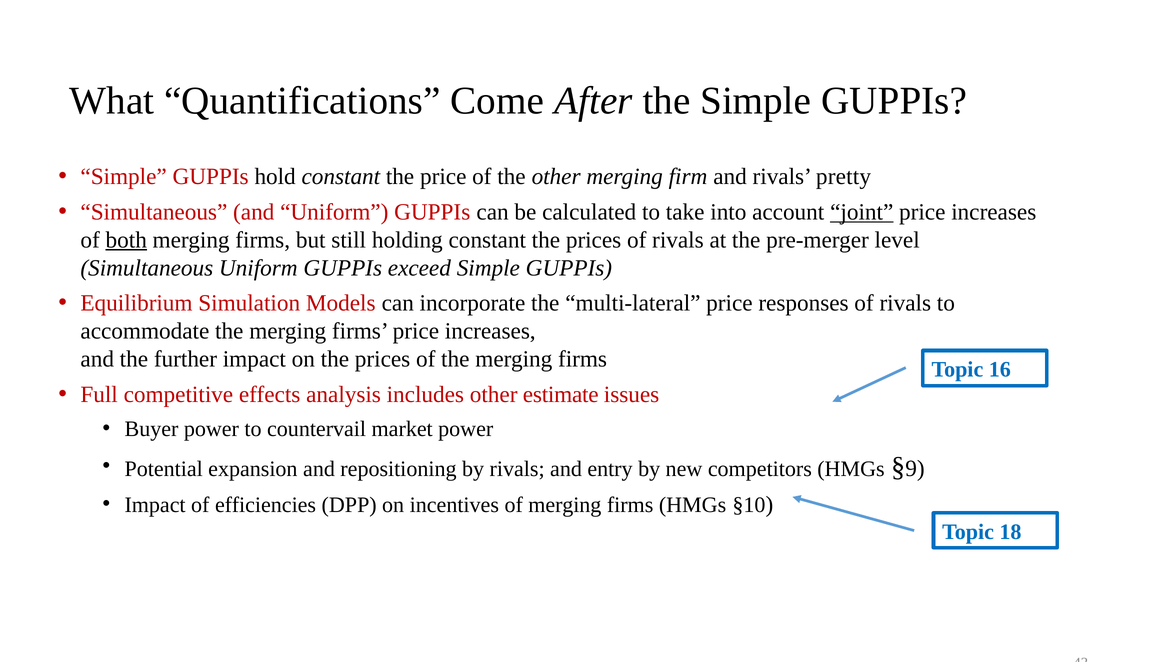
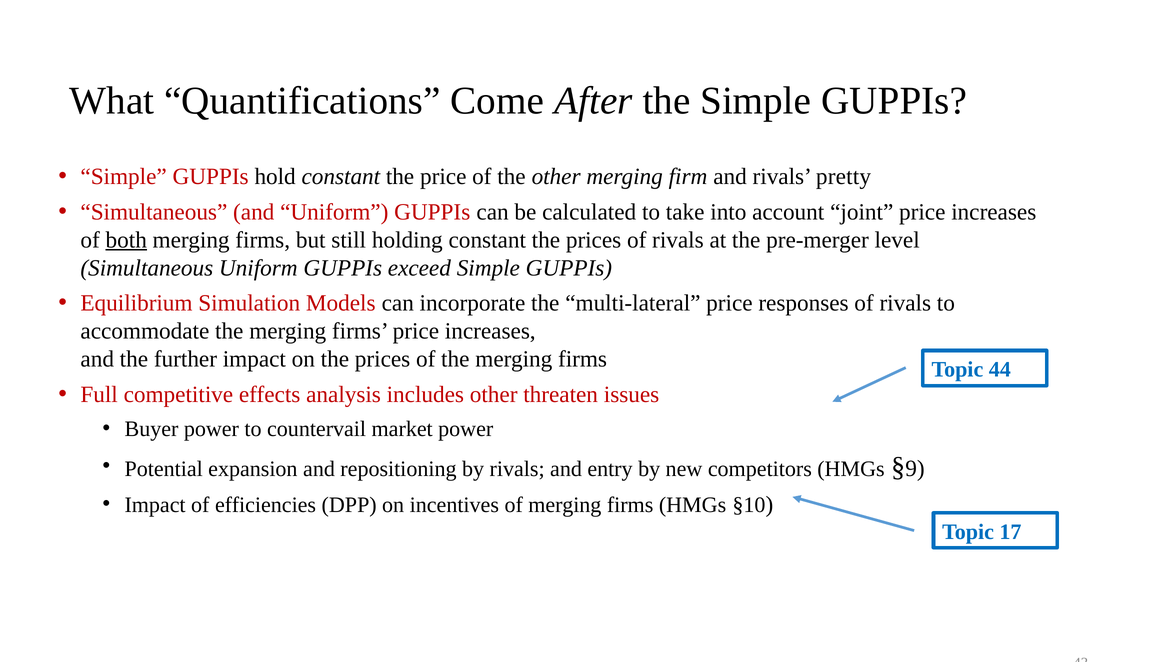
joint underline: present -> none
16: 16 -> 44
estimate: estimate -> threaten
18: 18 -> 17
